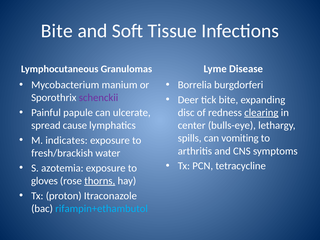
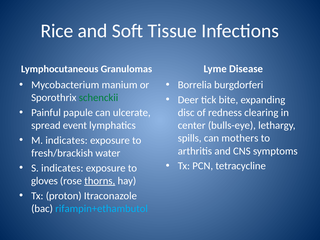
Bite at (57, 31): Bite -> Rice
schenckii colour: purple -> green
clearing underline: present -> none
cause: cause -> event
vomiting: vomiting -> mothers
S azotemia: azotemia -> indicates
